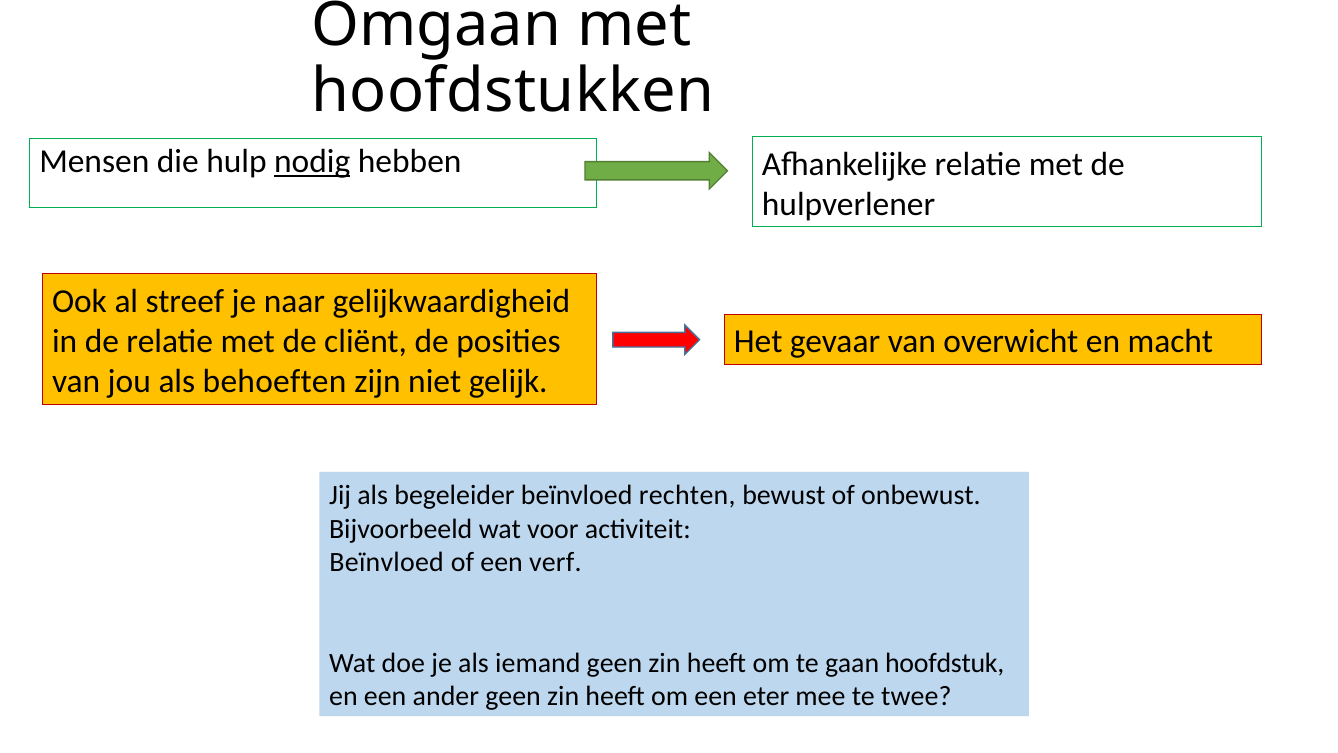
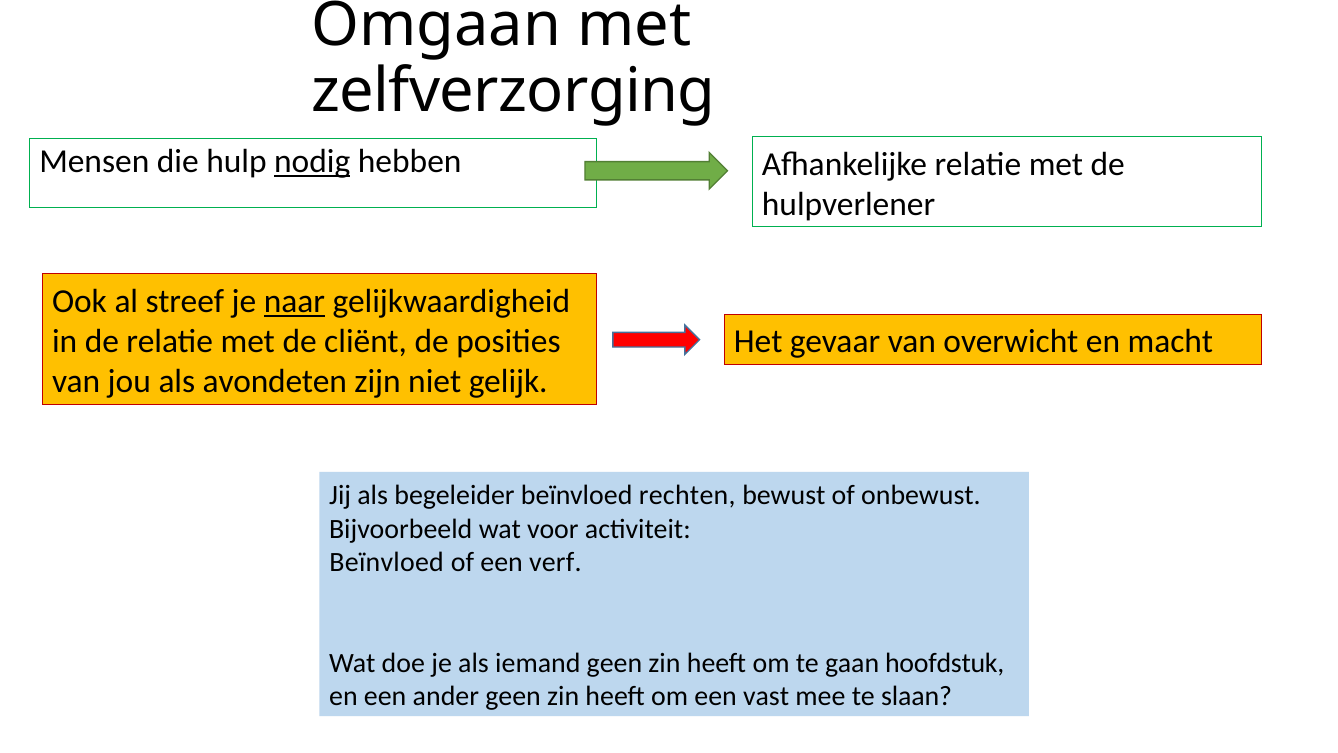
hoofdstukken: hoofdstukken -> zelfverzorging
naar underline: none -> present
behoeften: behoeften -> avondeten
eter: eter -> vast
twee: twee -> slaan
